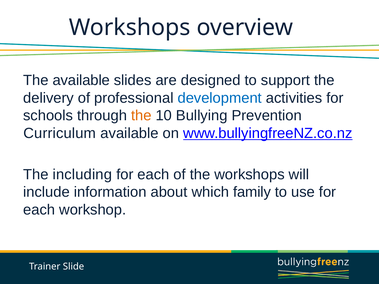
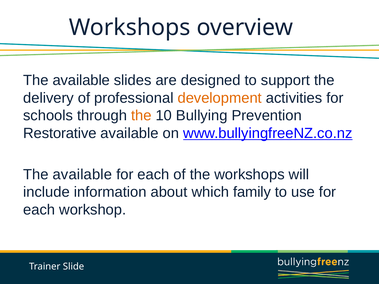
development colour: blue -> orange
Curriculum: Curriculum -> Restorative
including at (82, 175): including -> available
